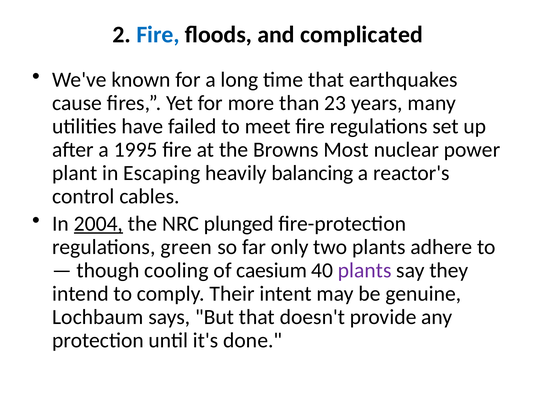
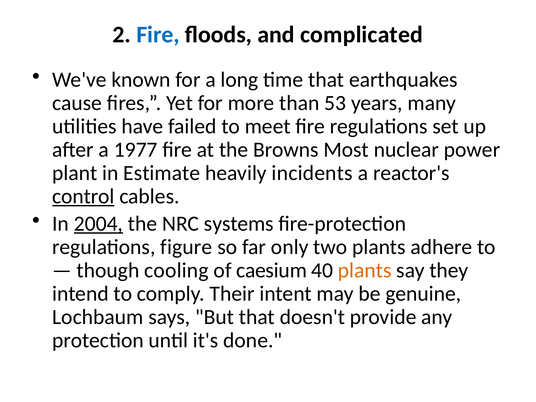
23: 23 -> 53
1995: 1995 -> 1977
Escaping: Escaping -> Estimate
balancing: balancing -> incidents
control underline: none -> present
plunged: plunged -> systems
green: green -> figure
plants at (365, 270) colour: purple -> orange
